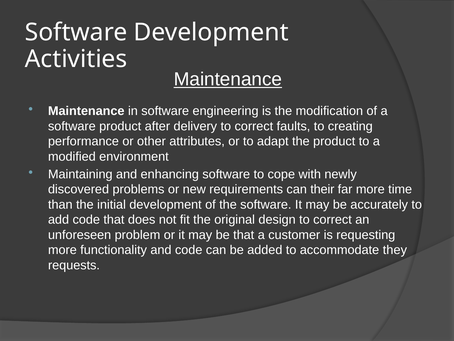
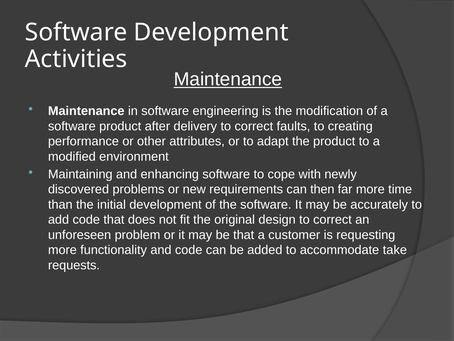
their: their -> then
they: they -> take
